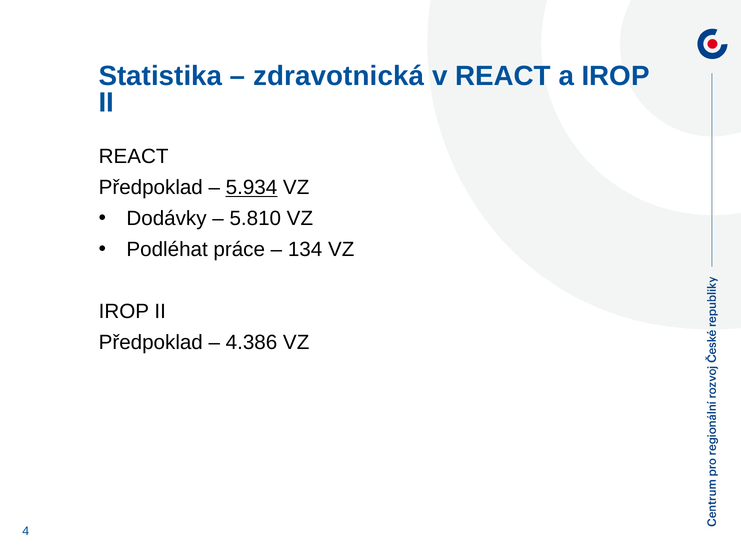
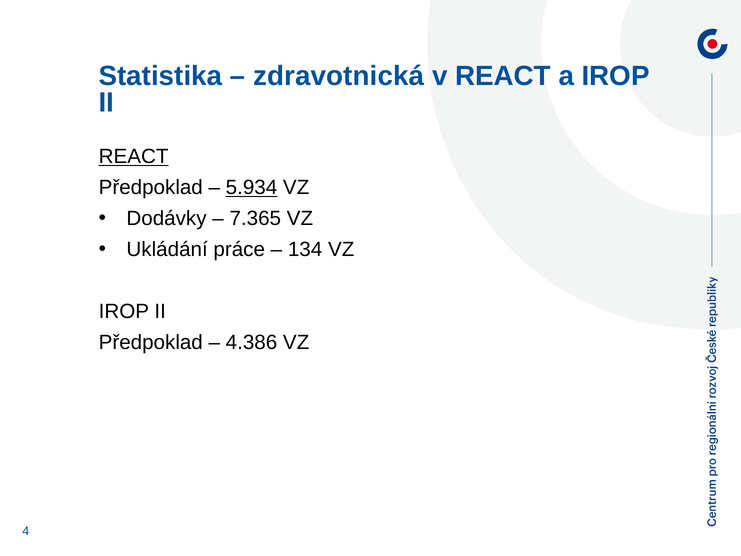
REACT at (134, 157) underline: none -> present
5.810: 5.810 -> 7.365
Podléhat: Podléhat -> Ukládání
